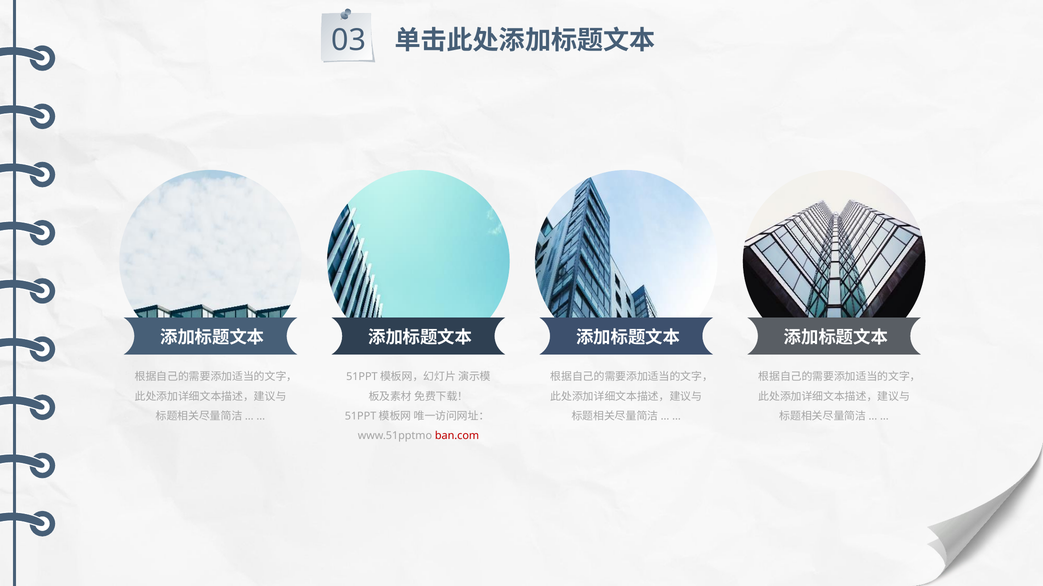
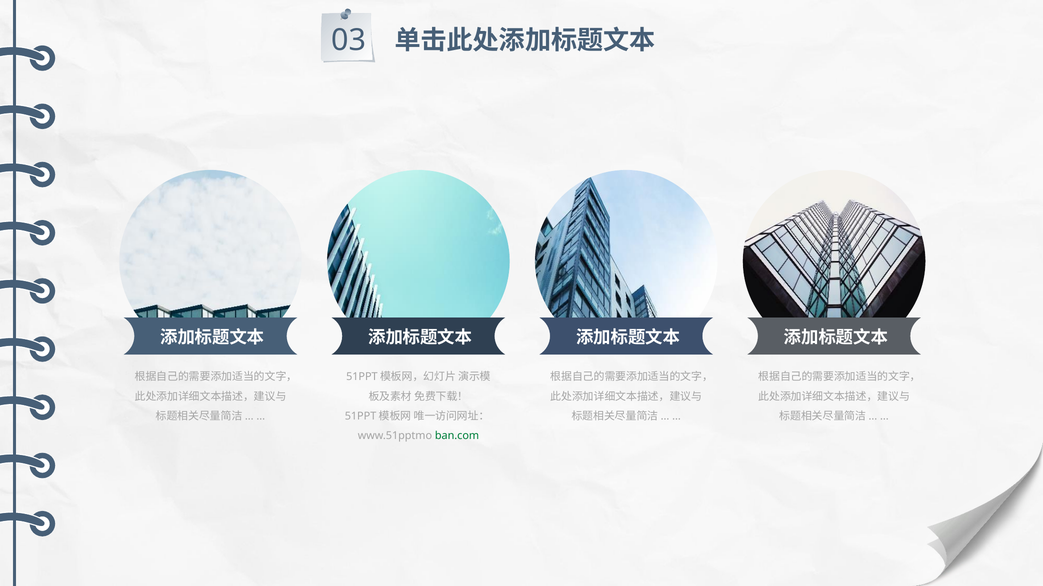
ban.com colour: red -> green
